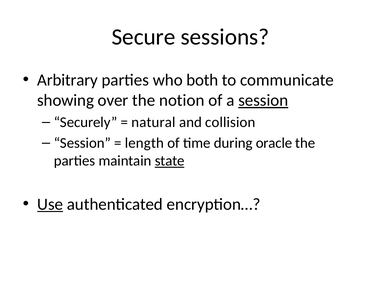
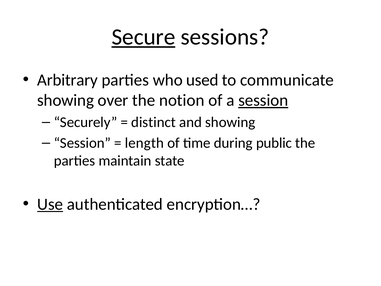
Secure underline: none -> present
both: both -> used
natural: natural -> distinct
and collision: collision -> showing
oracle: oracle -> public
state underline: present -> none
